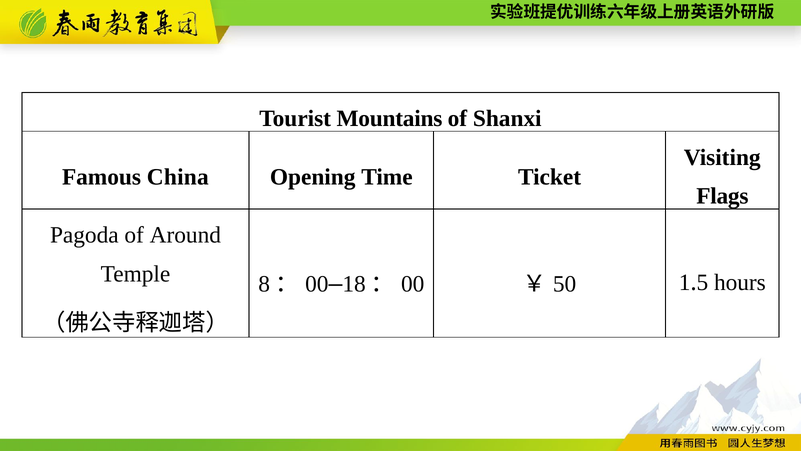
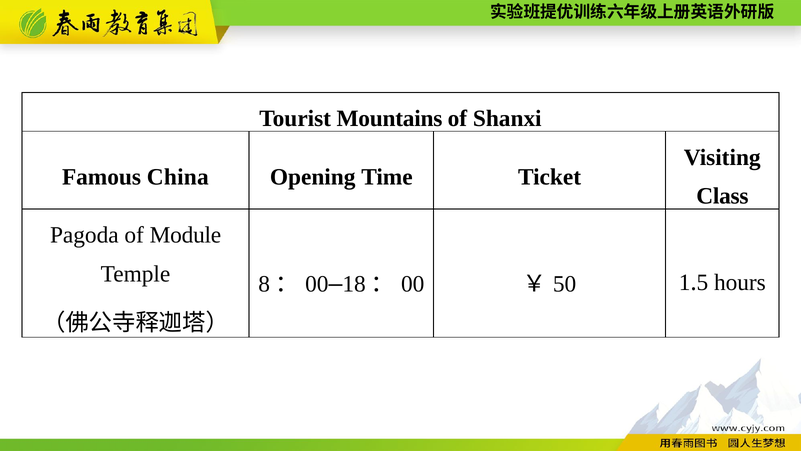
Flags: Flags -> Class
Around: Around -> Module
